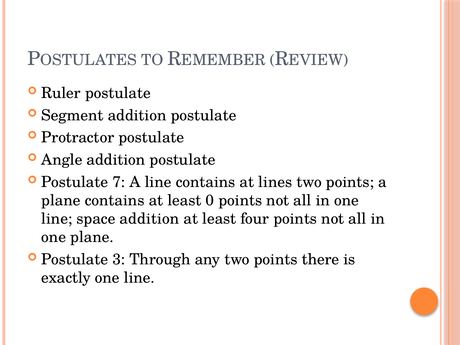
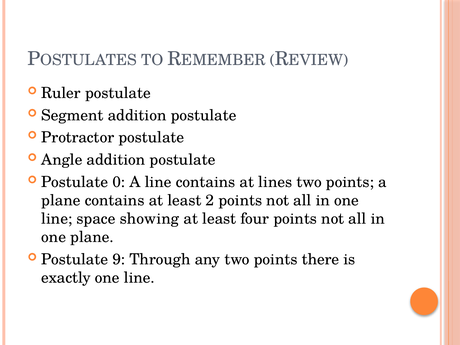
7: 7 -> 0
0: 0 -> 2
space addition: addition -> showing
3: 3 -> 9
